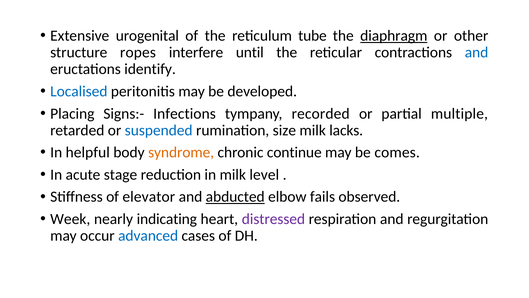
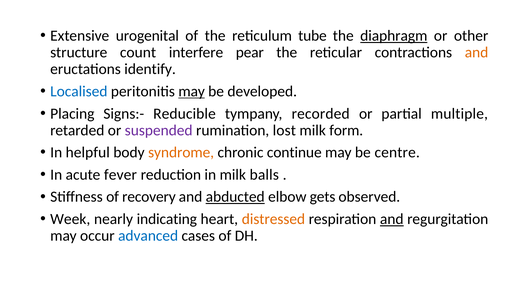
ropes: ropes -> count
until: until -> pear
and at (477, 52) colour: blue -> orange
may at (192, 91) underline: none -> present
Infections: Infections -> Reducible
suspended colour: blue -> purple
size: size -> lost
lacks: lacks -> form
comes: comes -> centre
stage: stage -> fever
level: level -> balls
elevator: elevator -> recovery
fails: fails -> gets
distressed colour: purple -> orange
and at (392, 219) underline: none -> present
